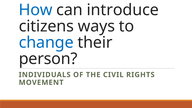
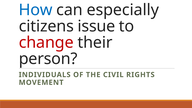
introduce: introduce -> especially
ways: ways -> issue
change colour: blue -> red
